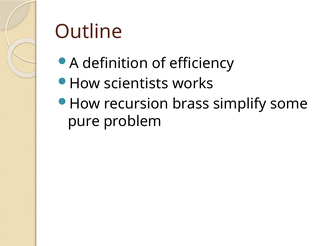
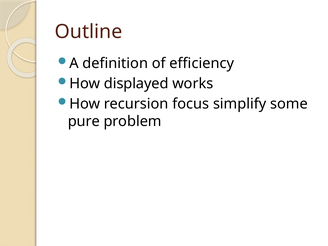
scientists: scientists -> displayed
brass: brass -> focus
